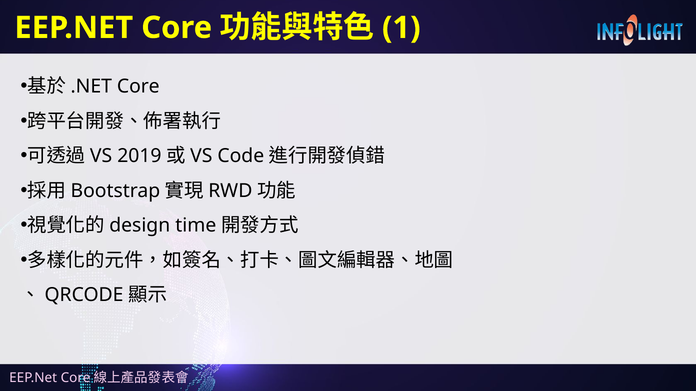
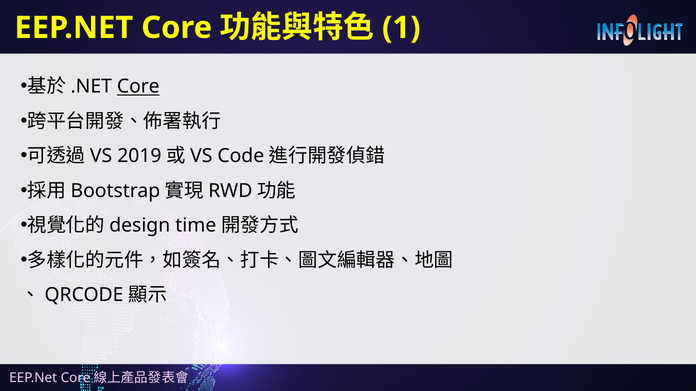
Core at (138, 87) underline: none -> present
